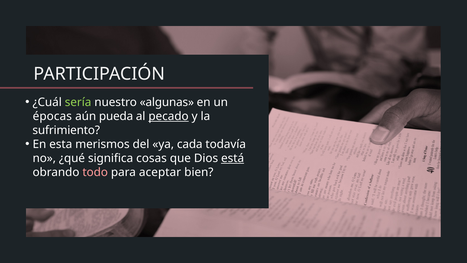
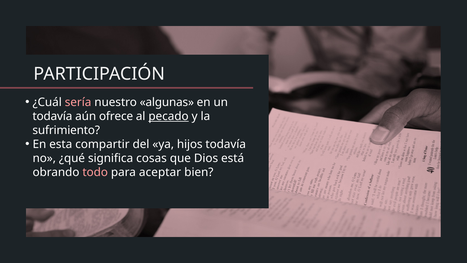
sería colour: light green -> pink
épocas at (52, 116): épocas -> todavía
pueda: pueda -> ofrece
merismos: merismos -> compartir
cada: cada -> hijos
está underline: present -> none
